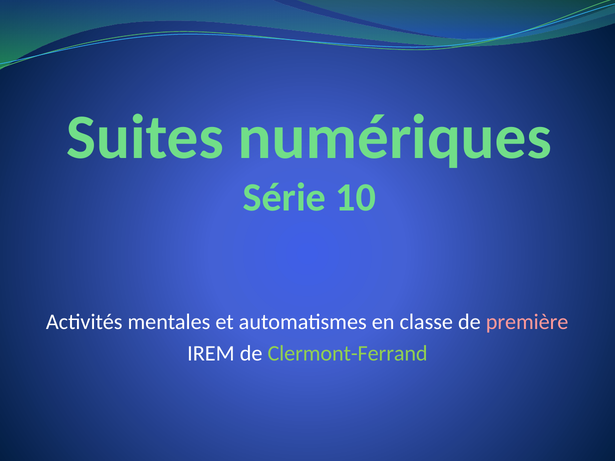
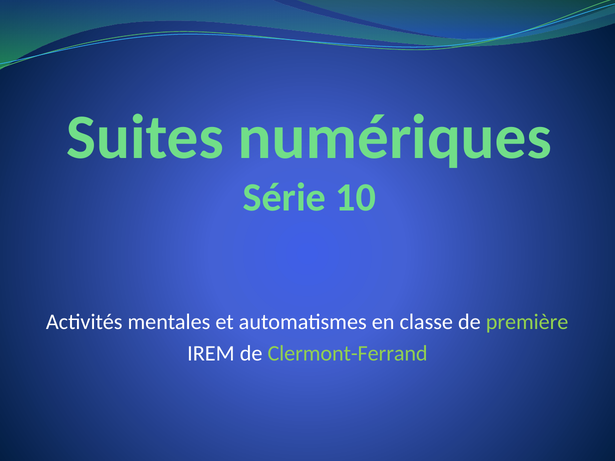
première colour: pink -> light green
